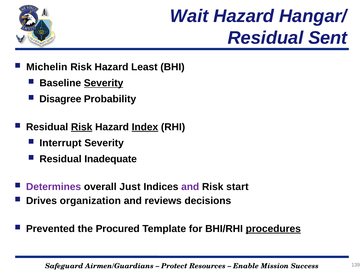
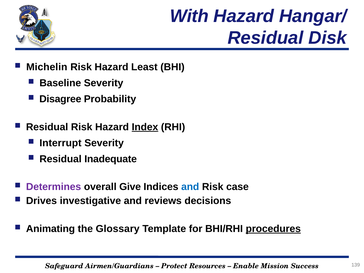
Wait: Wait -> With
Sent: Sent -> Disk
Severity at (104, 83) underline: present -> none
Risk at (82, 127) underline: present -> none
Just: Just -> Give
and at (190, 187) colour: purple -> blue
start: start -> case
organization: organization -> investigative
Prevented: Prevented -> Animating
Procured: Procured -> Glossary
